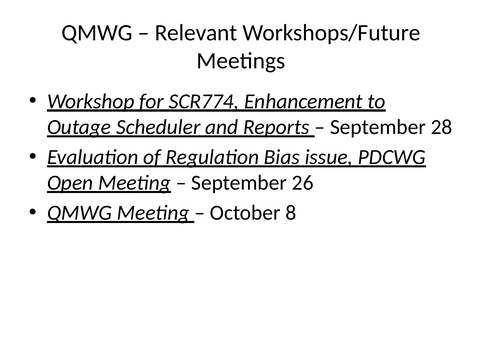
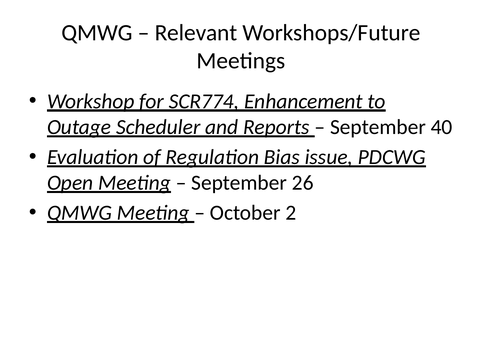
28: 28 -> 40
8: 8 -> 2
